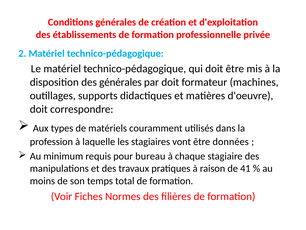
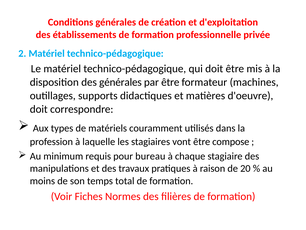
par doit: doit -> être
données: données -> compose
41: 41 -> 20
